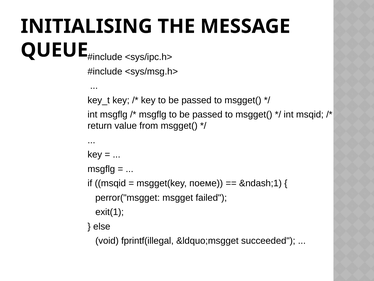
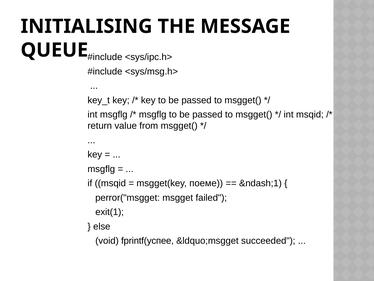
fprintf(illegal: fprintf(illegal -> fprintf(успее
